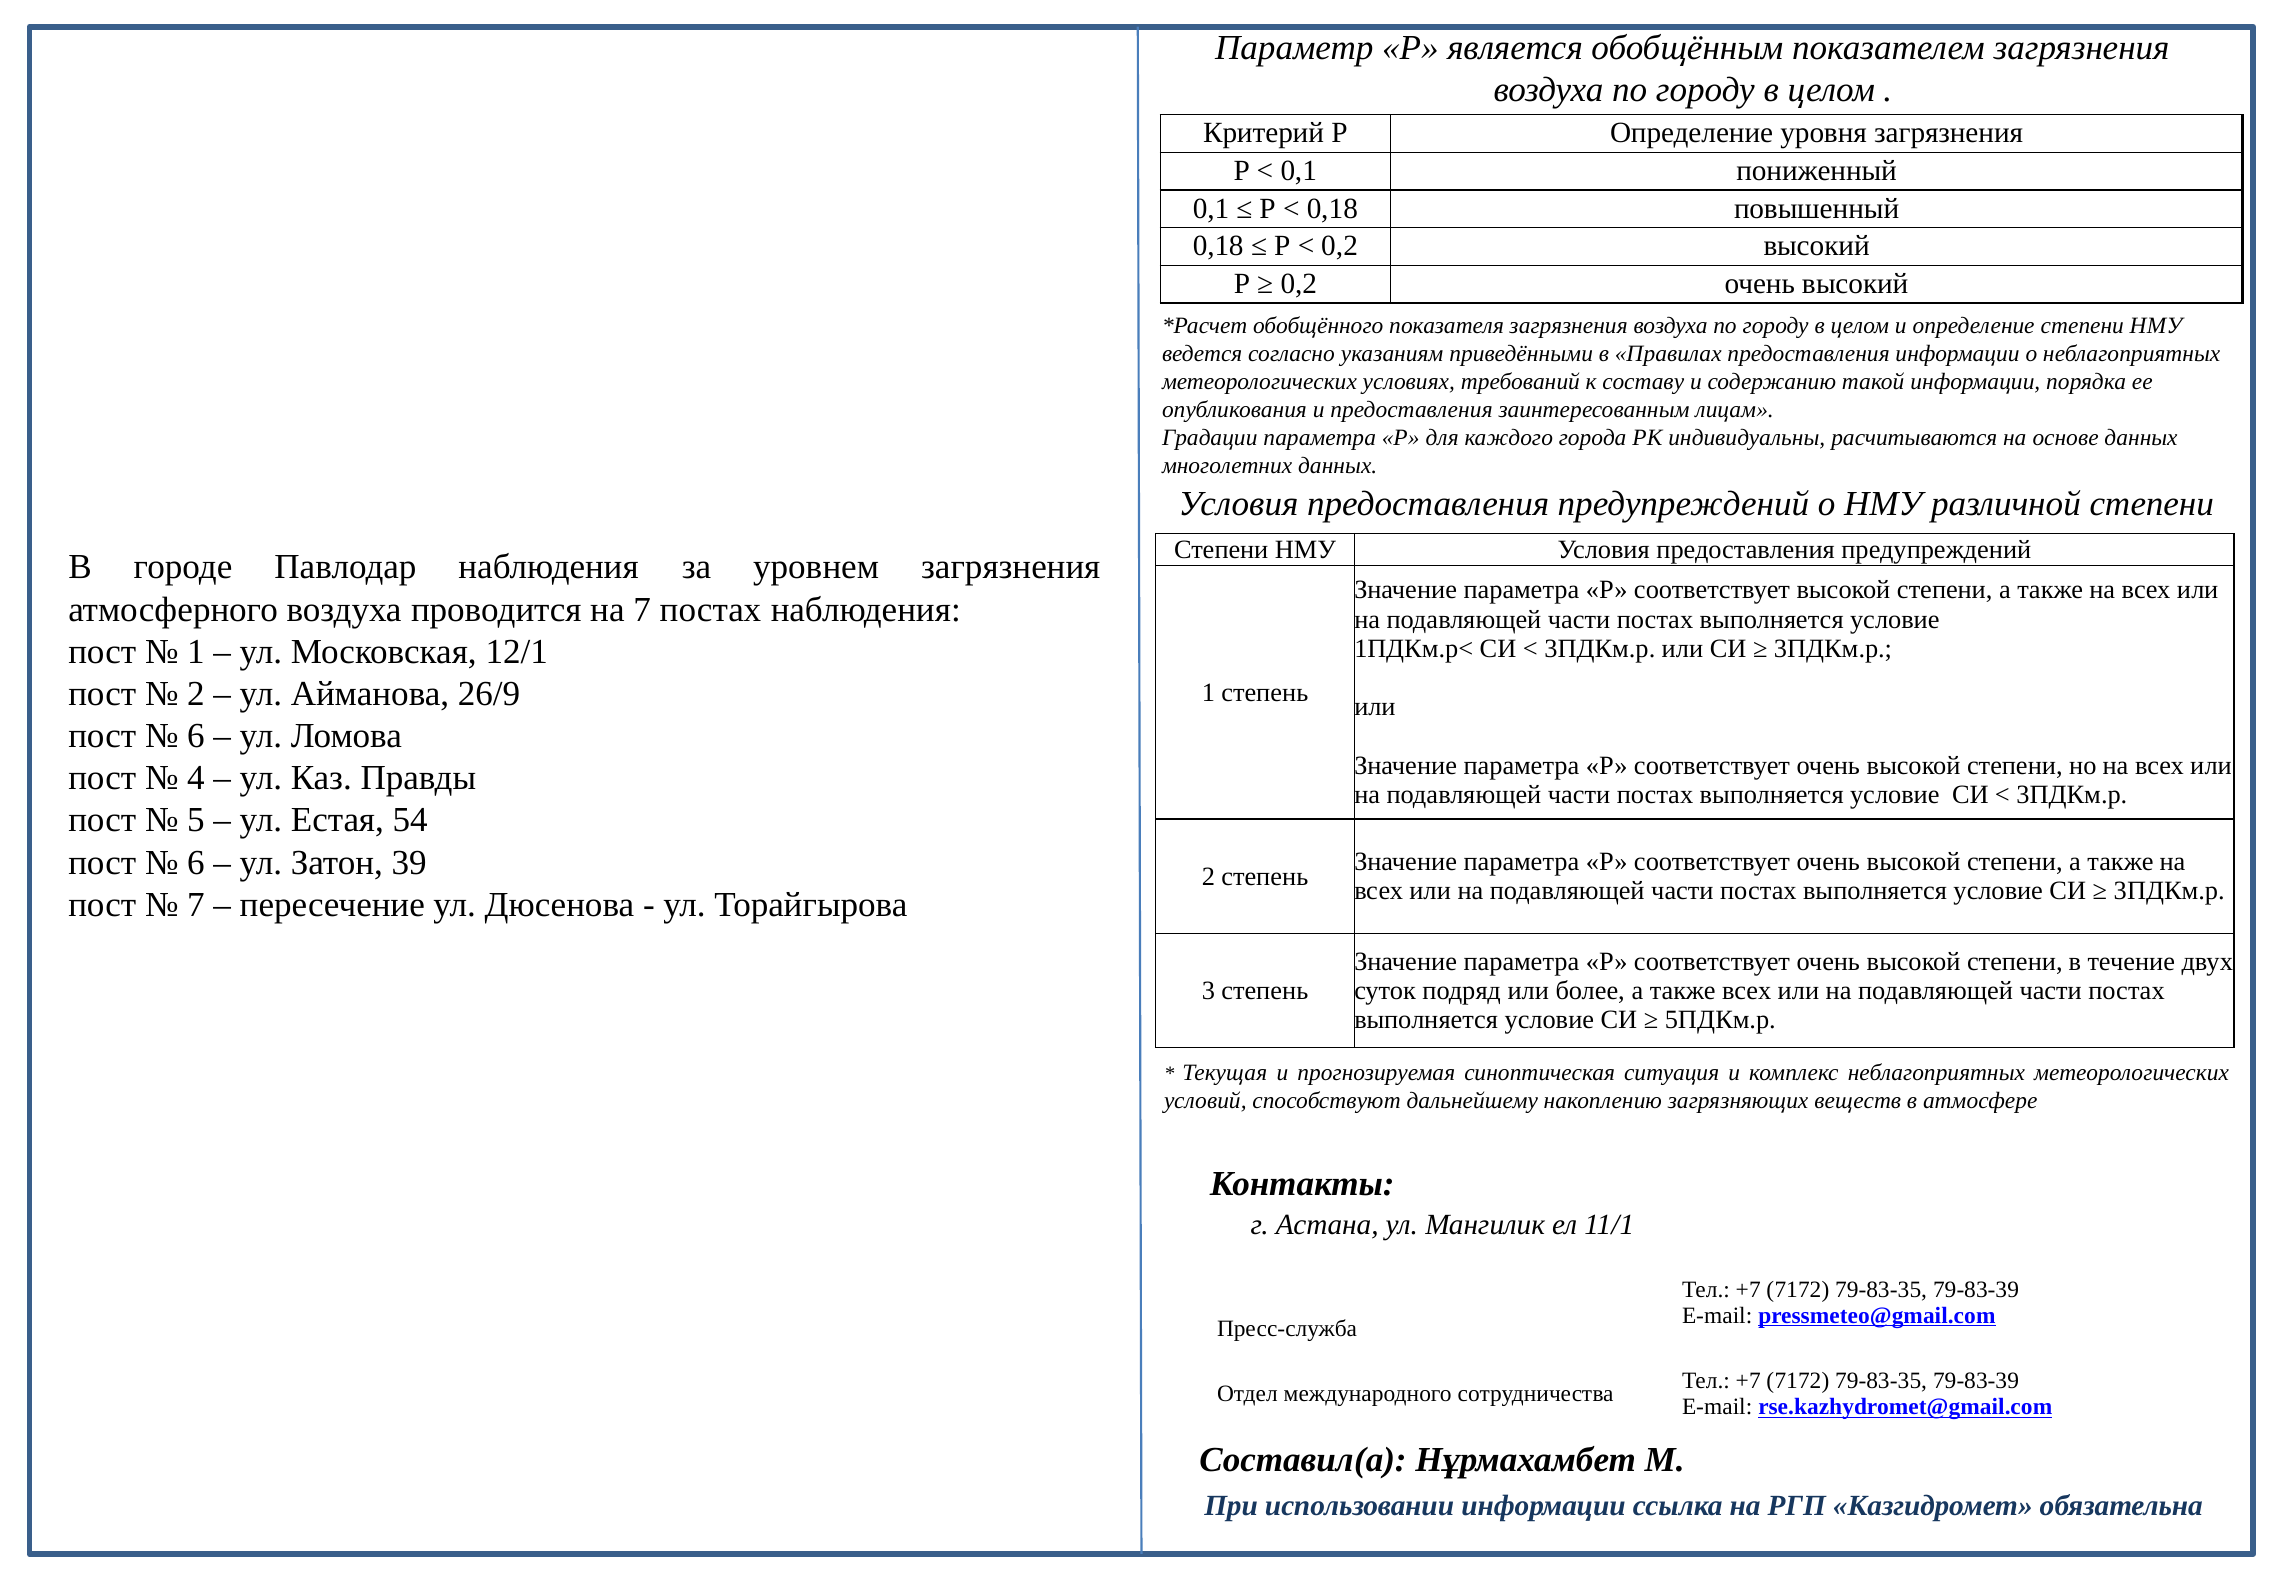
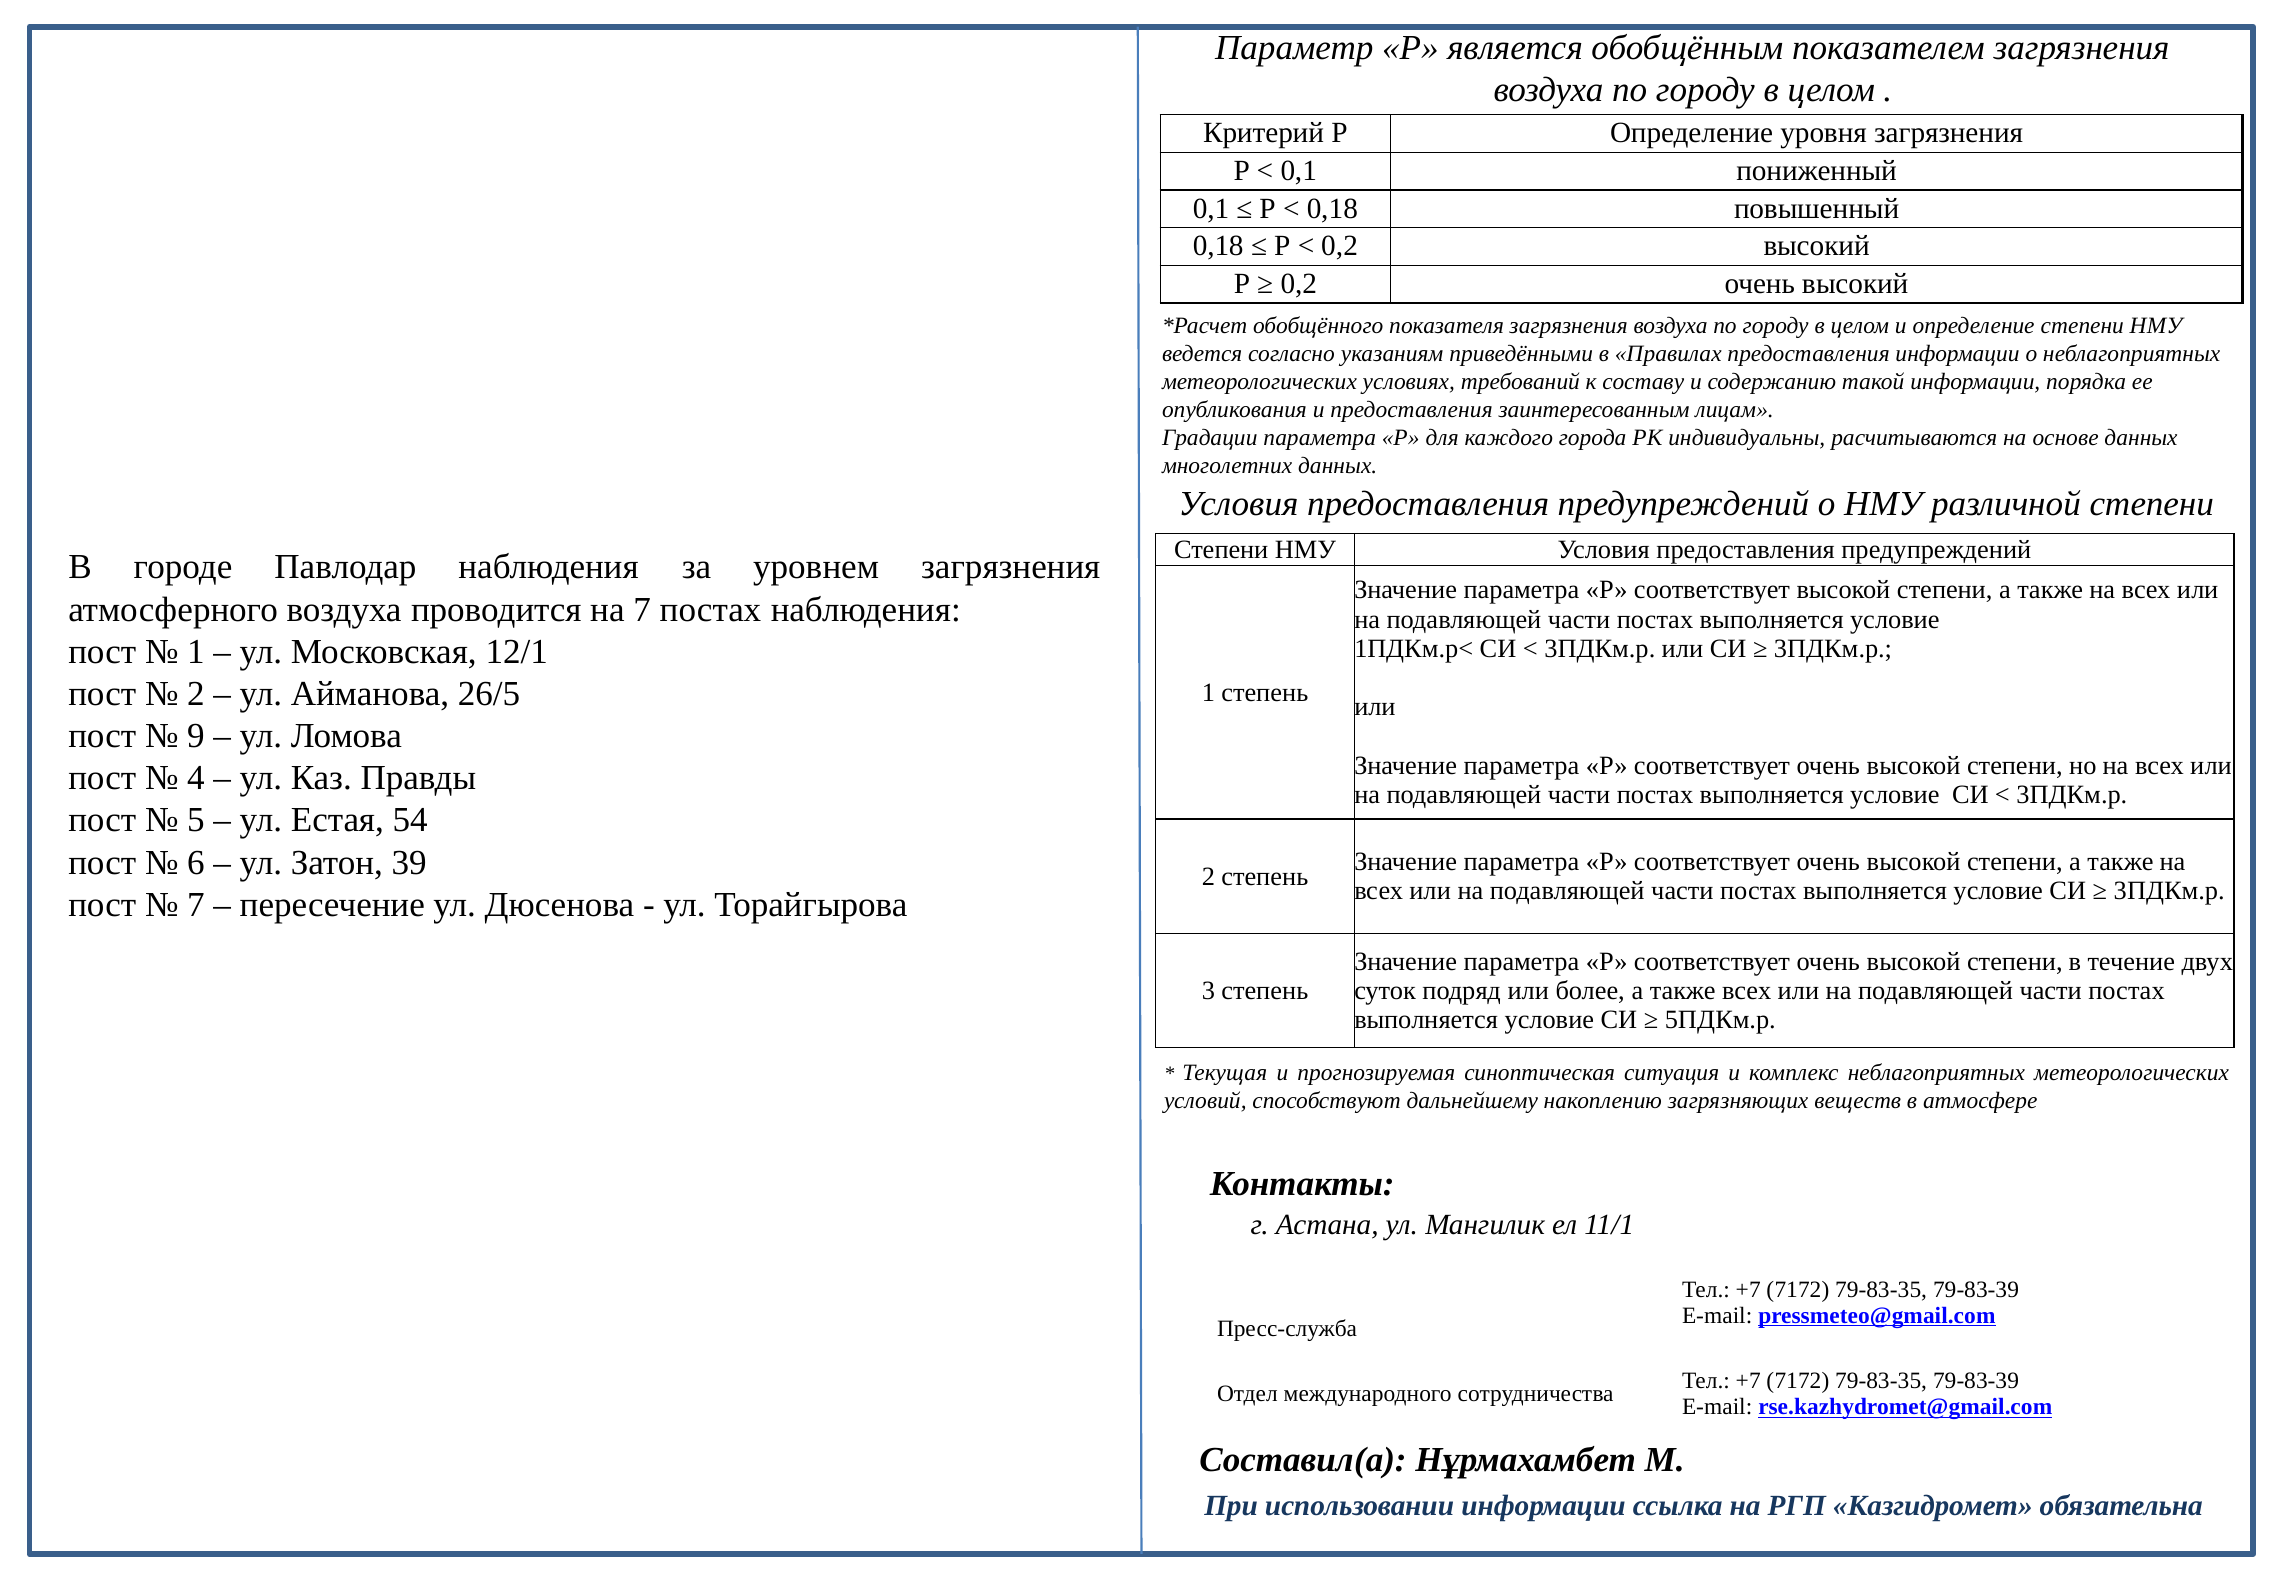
26/9: 26/9 -> 26/5
6 at (196, 736): 6 -> 9
